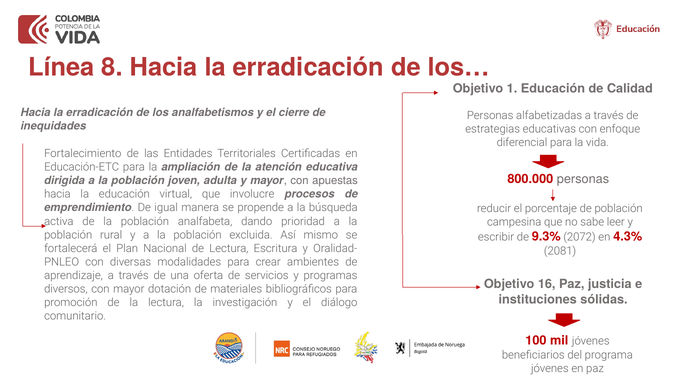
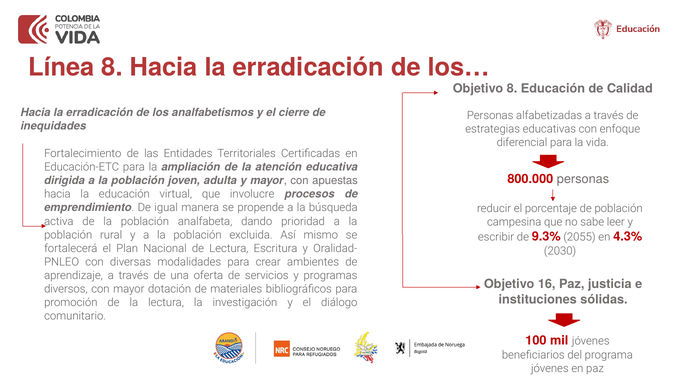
Objetivo 1: 1 -> 8
2072: 2072 -> 2055
2081: 2081 -> 2030
